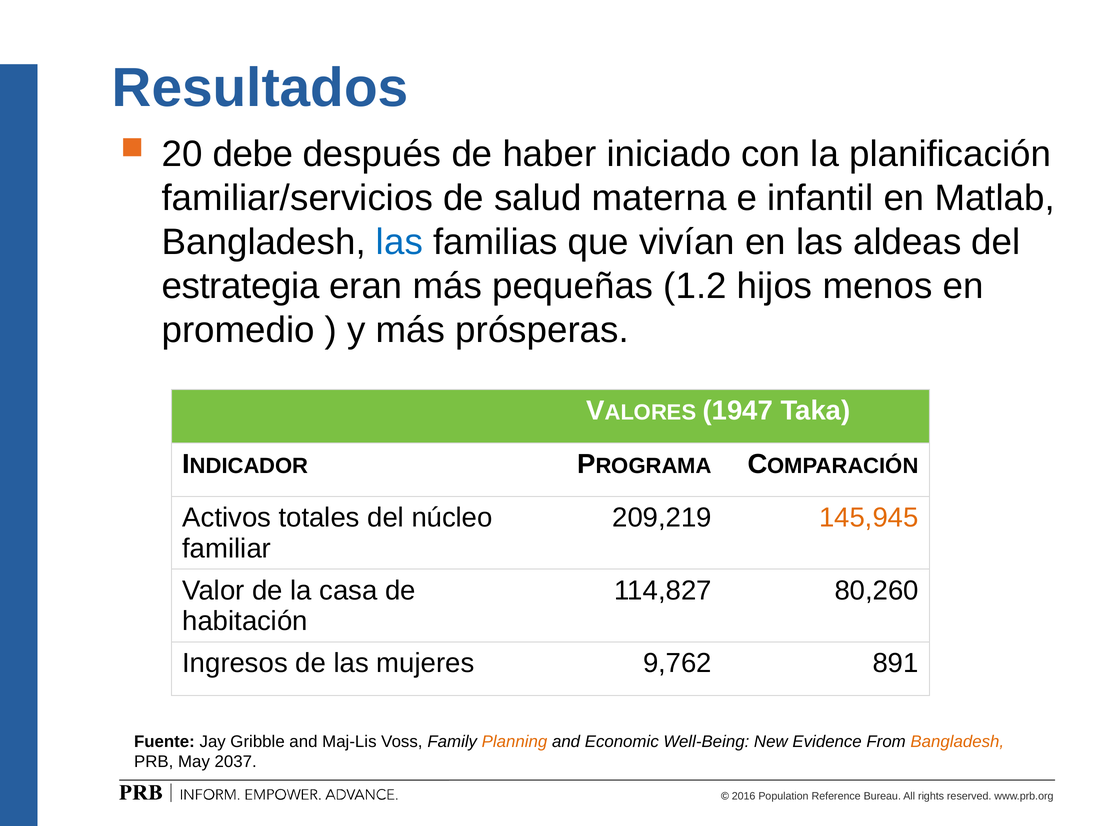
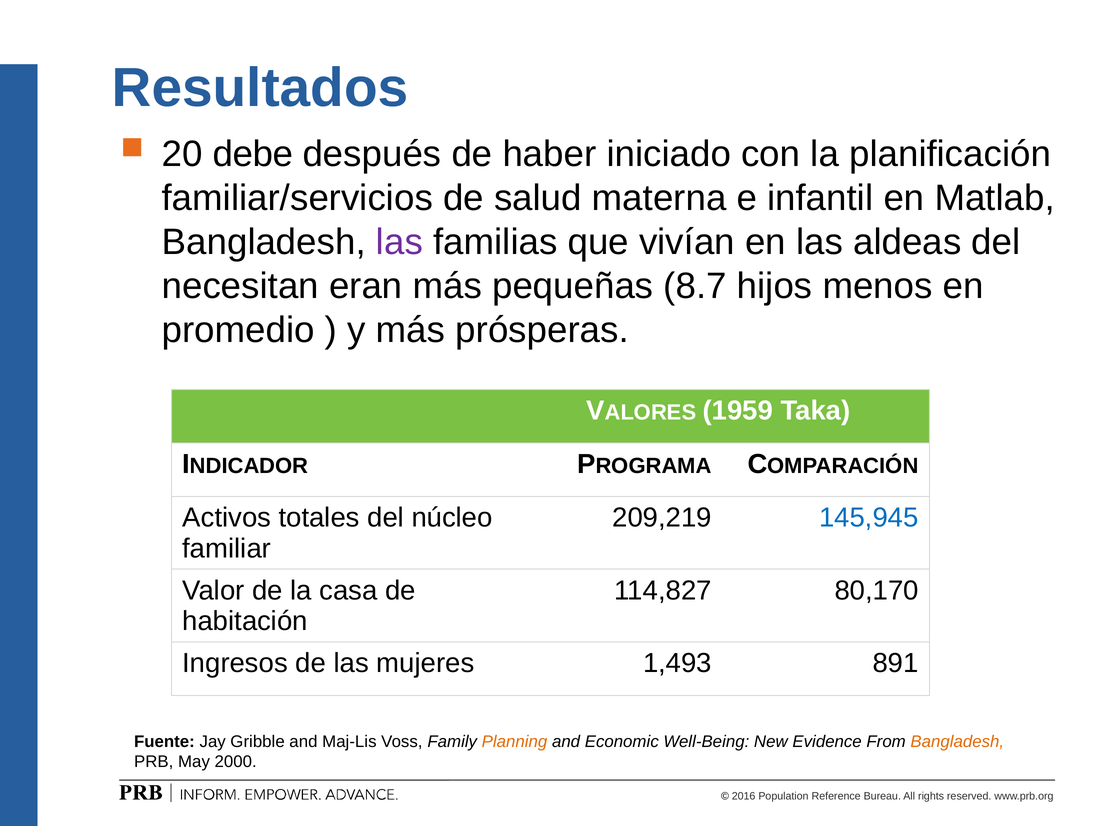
las at (399, 242) colour: blue -> purple
estrategia: estrategia -> necesitan
1.2: 1.2 -> 8.7
1947: 1947 -> 1959
145,945 colour: orange -> blue
80,260: 80,260 -> 80,170
9,762: 9,762 -> 1,493
2037: 2037 -> 2000
